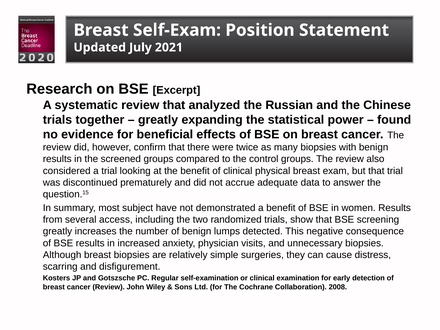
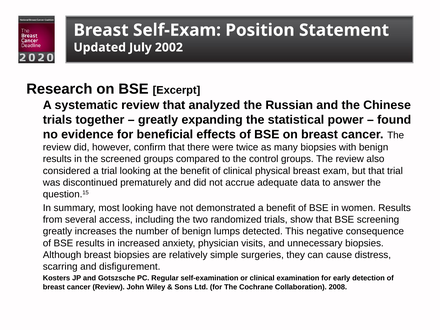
2021: 2021 -> 2002
most subject: subject -> looking
